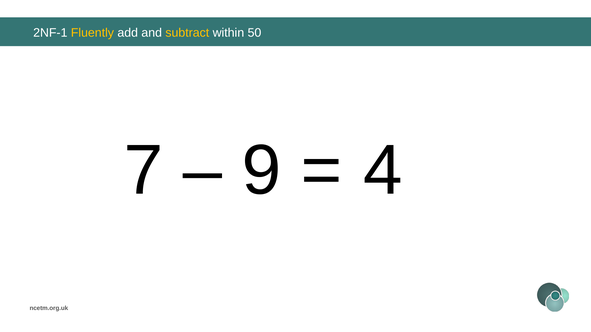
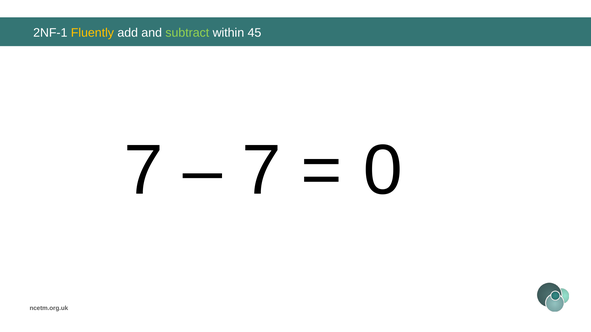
subtract colour: yellow -> light green
50: 50 -> 45
9 at (261, 171): 9 -> 7
4: 4 -> 0
